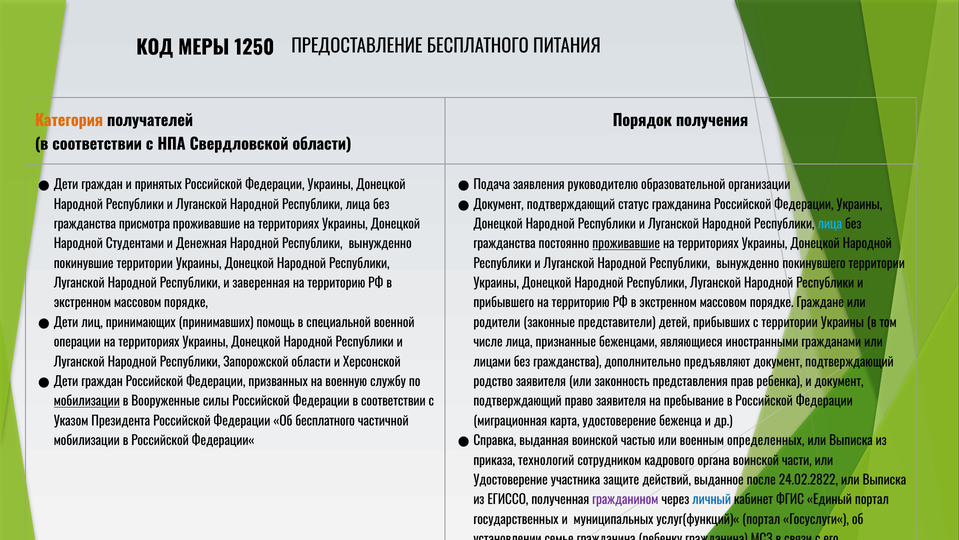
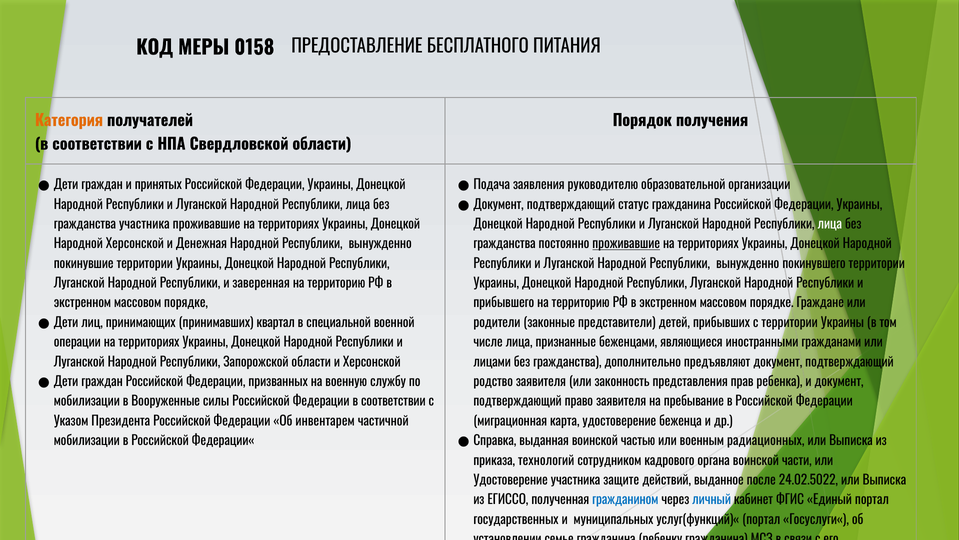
1250: 1250 -> 0158
гражданства присмотра: присмотра -> участника
лица at (830, 224) colour: light blue -> white
Народной Студентами: Студентами -> Херсонской
помощь: помощь -> квартал
мобилизации at (87, 401) underline: present -> none
Об бесплатного: бесплатного -> инвентарем
определенных: определенных -> радиационных
24.02.2822: 24.02.2822 -> 24.02.5022
гражданином colour: purple -> blue
